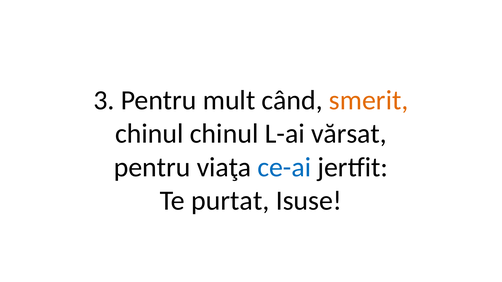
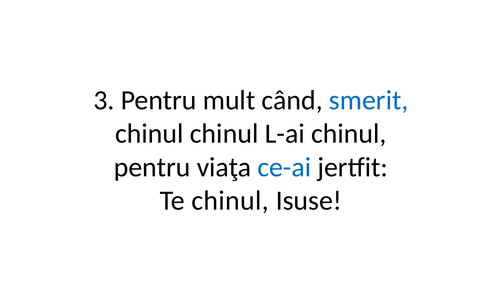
smerit colour: orange -> blue
L-ai vărsat: vărsat -> chinul
Te purtat: purtat -> chinul
